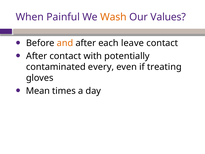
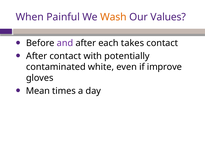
and colour: orange -> purple
leave: leave -> takes
every: every -> white
treating: treating -> improve
